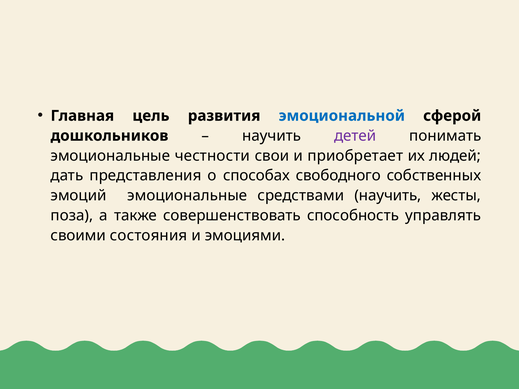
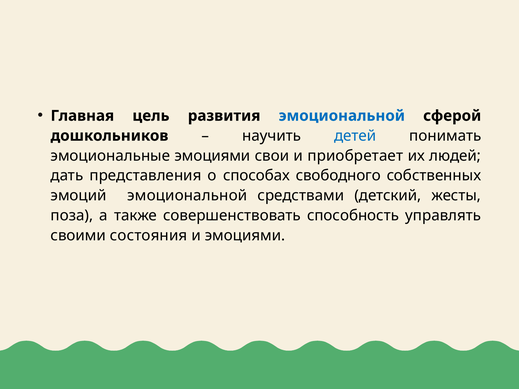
детей colour: purple -> blue
эмоциональные честности: честности -> эмоциями
эмоций эмоциональные: эмоциональные -> эмоциональной
средствами научить: научить -> детский
